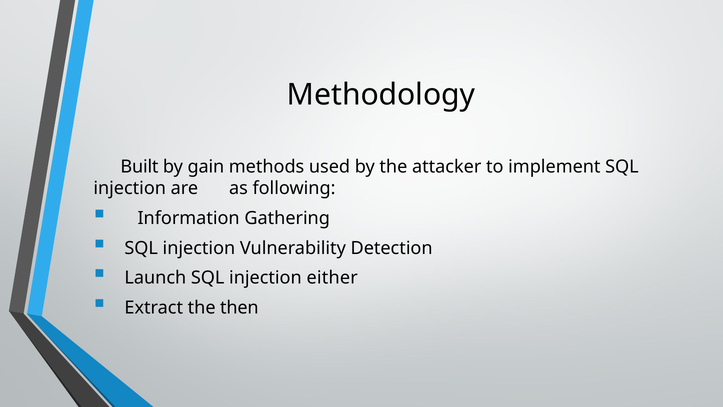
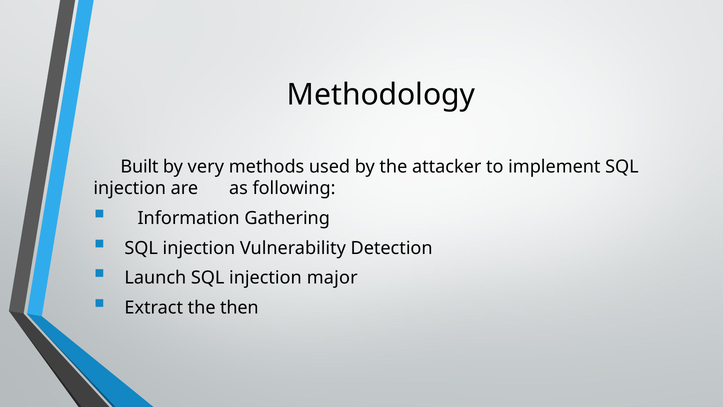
gain: gain -> very
either: either -> major
